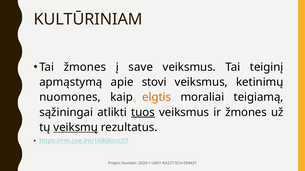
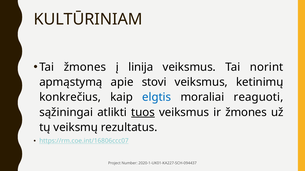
save: save -> linija
teiginį: teiginį -> norint
nuomones: nuomones -> konkrečius
elgtis colour: orange -> blue
teigiamą: teigiamą -> reaguoti
veiksmų underline: present -> none
